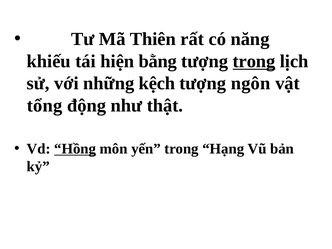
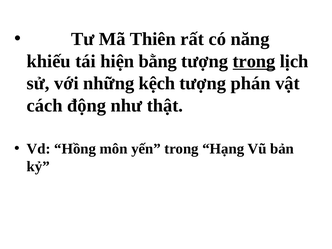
ngôn: ngôn -> phán
tổng: tổng -> cách
Hồng underline: present -> none
